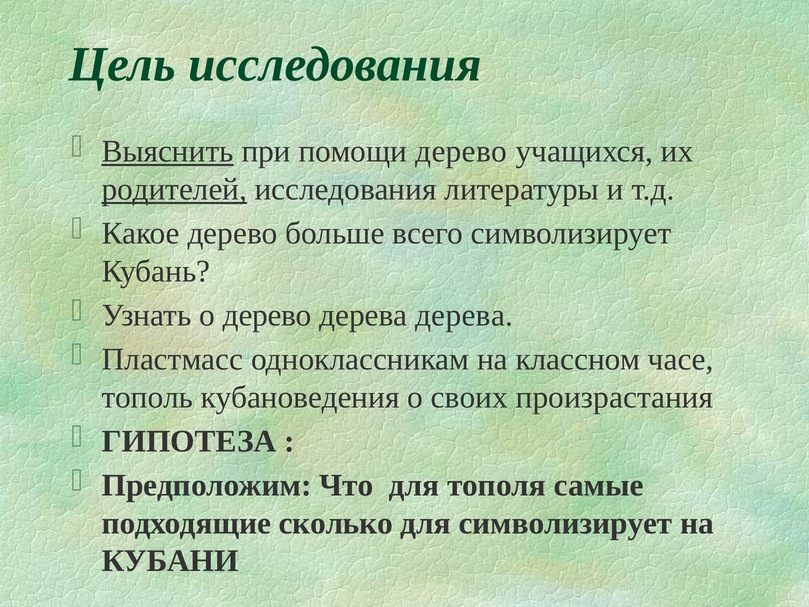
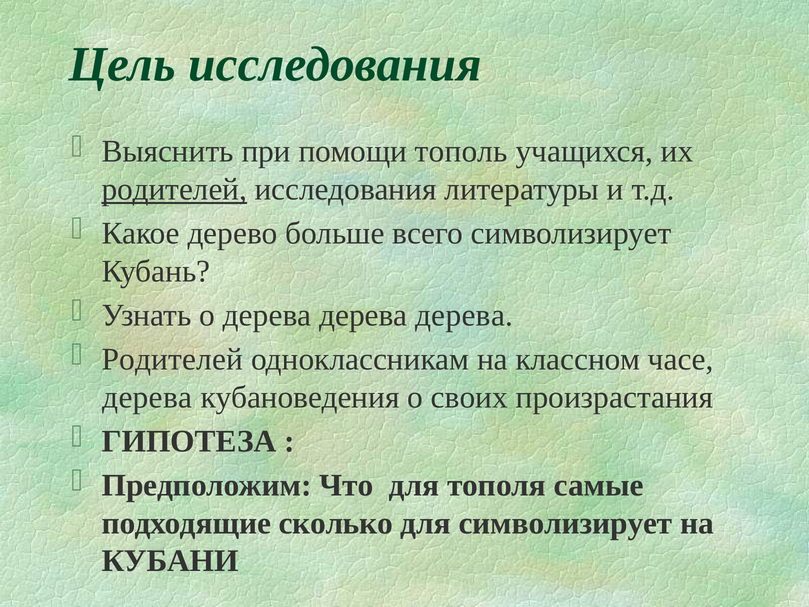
Выяснить underline: present -> none
помощи дерево: дерево -> тополь
о дерево: дерево -> дерева
Пластмасс at (172, 359): Пластмасс -> Родителей
тополь at (147, 397): тополь -> дерева
